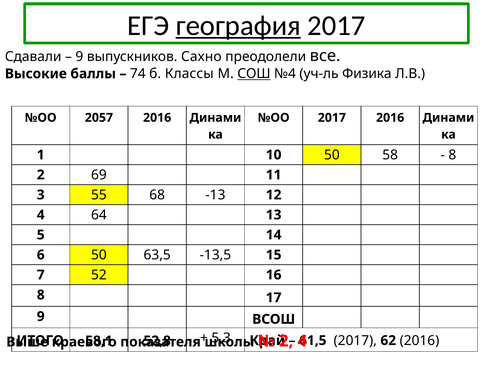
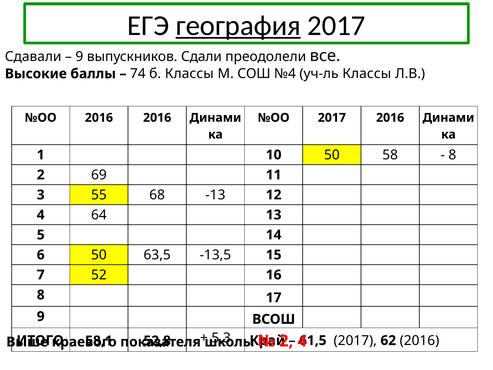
Сахно: Сахно -> Сдали
СОШ underline: present -> none
уч-ль Физика: Физика -> Классы
№ОО 2057: 2057 -> 2016
